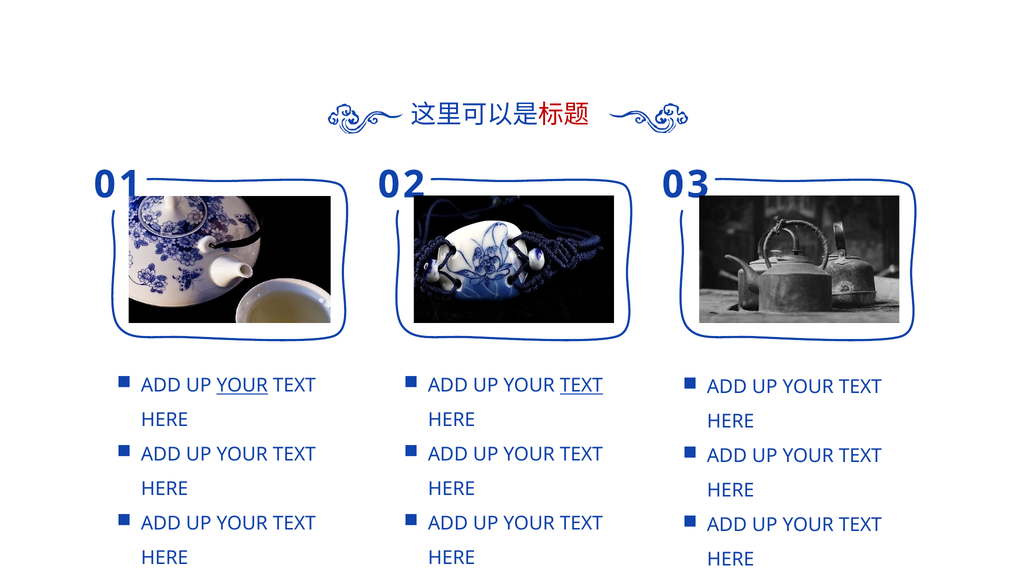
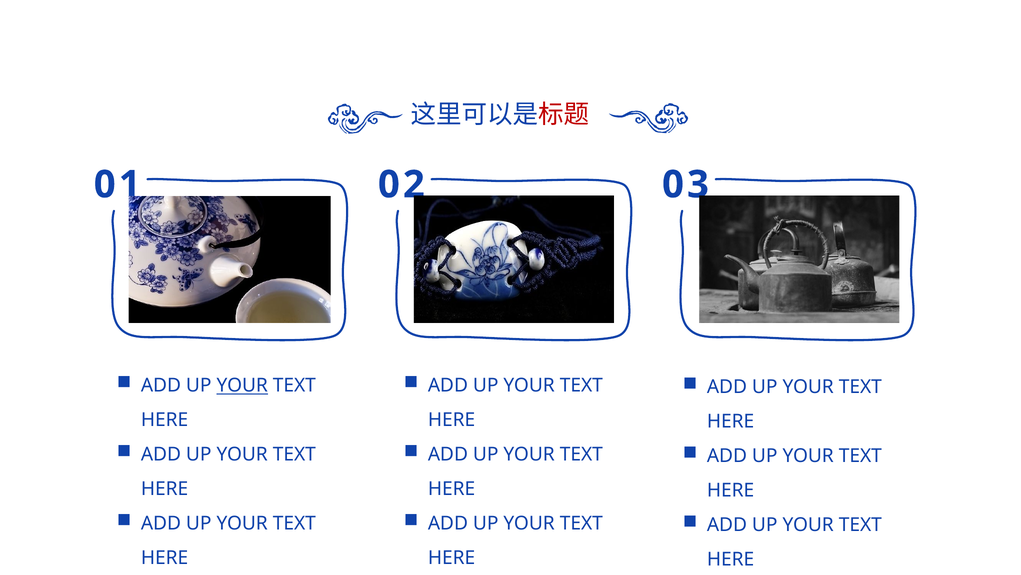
TEXT at (581, 385) underline: present -> none
